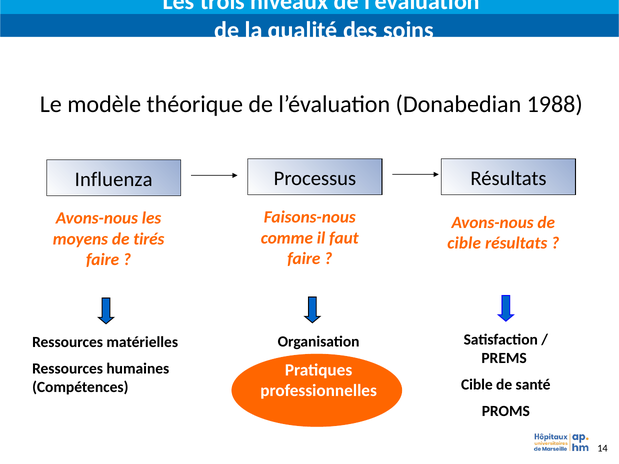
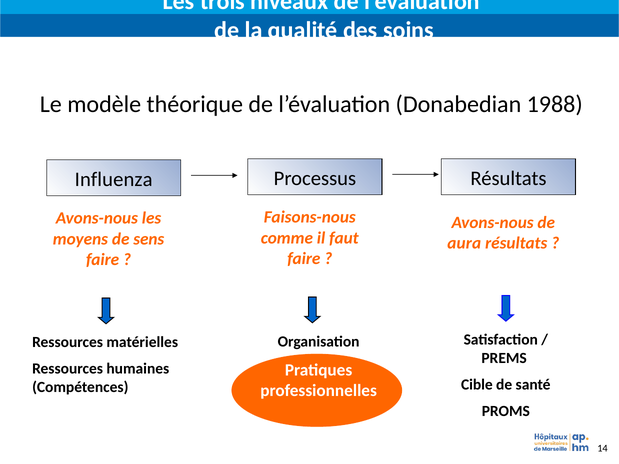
tirés: tirés -> sens
cible at (464, 243): cible -> aura
